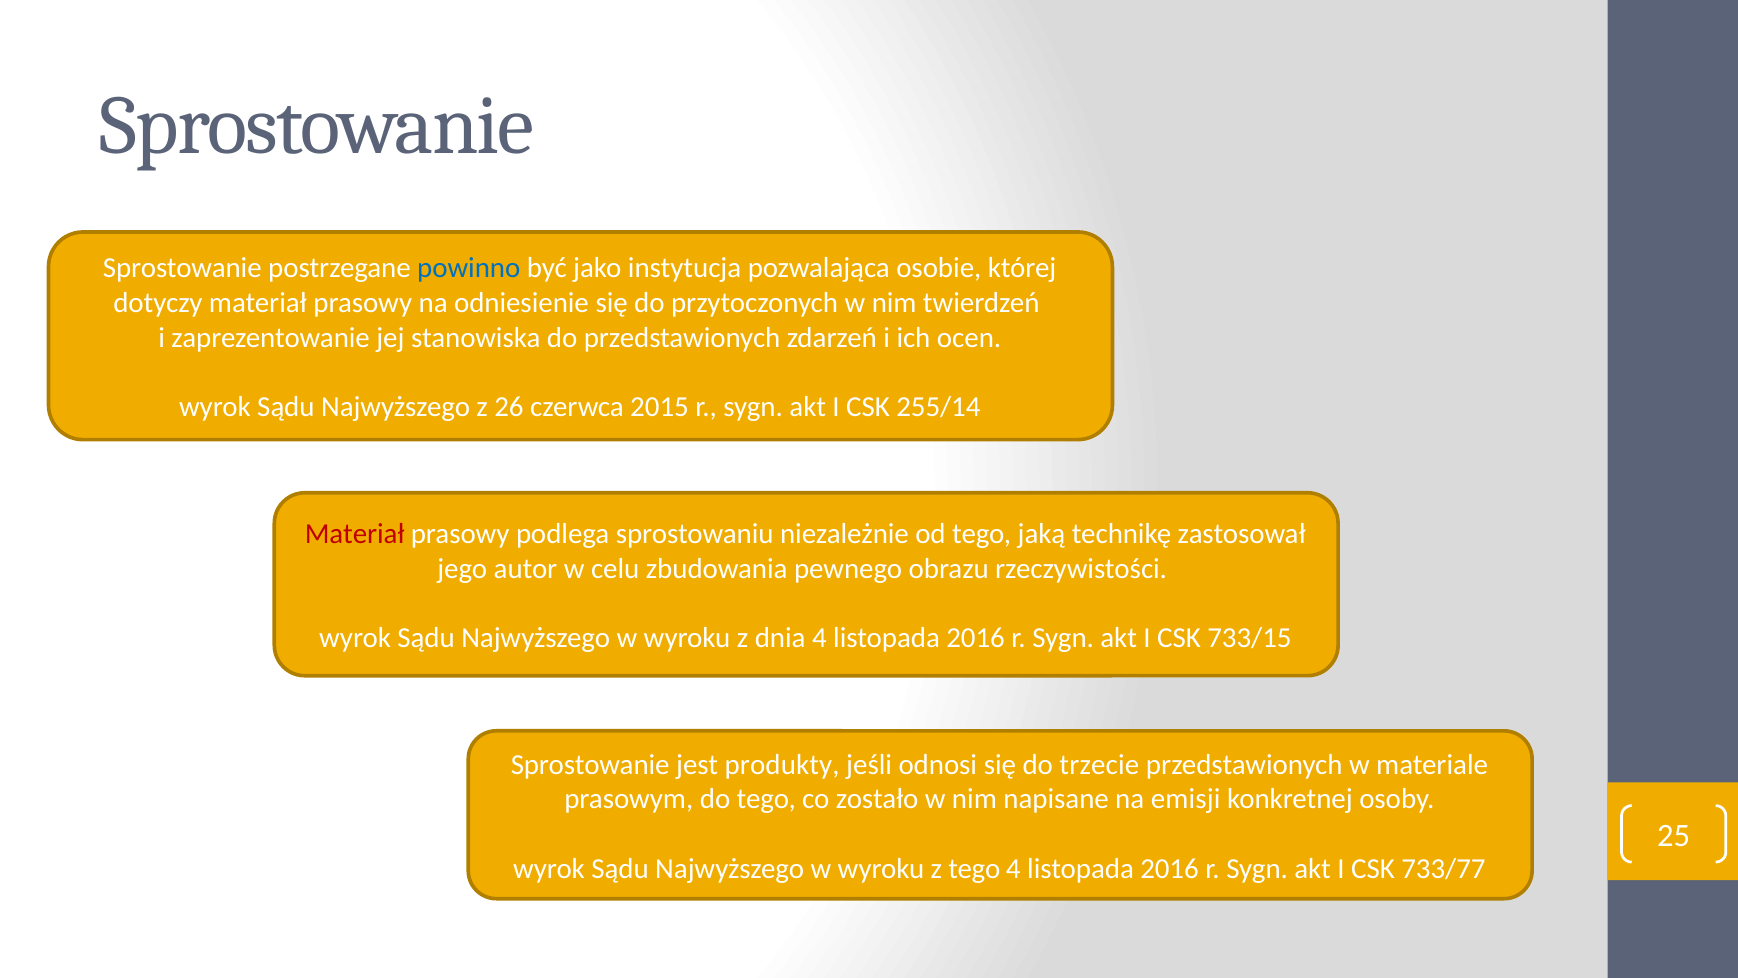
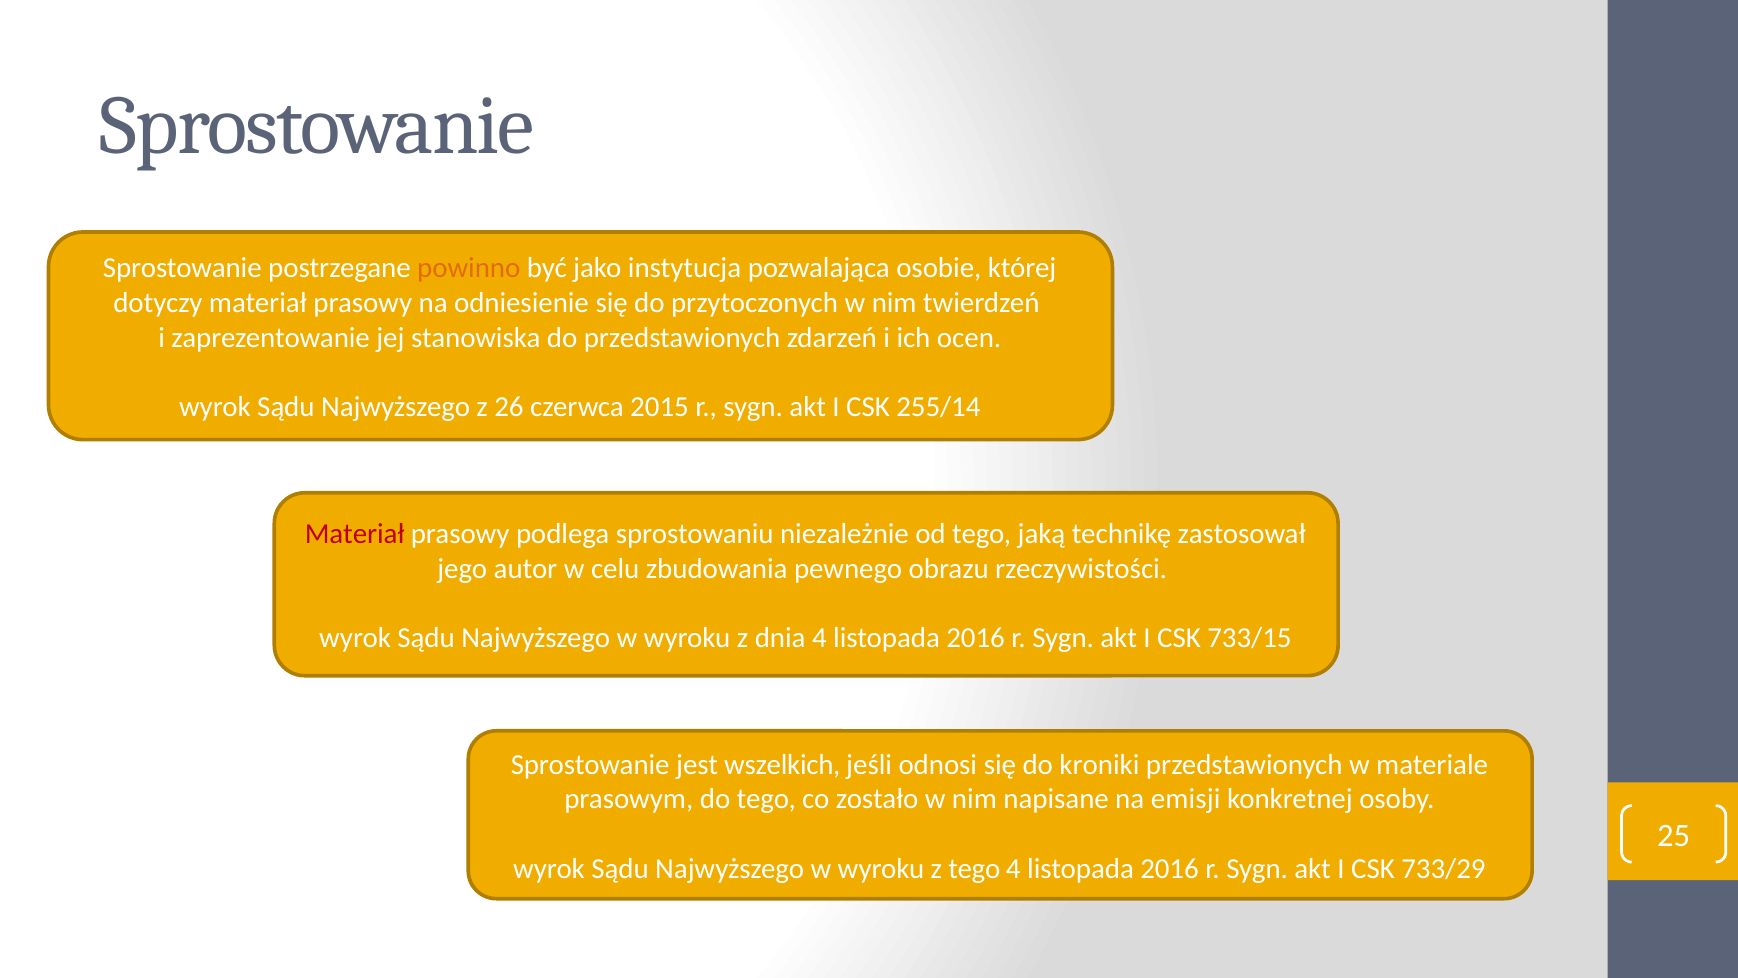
powinno colour: blue -> orange
produkty: produkty -> wszelkich
trzecie: trzecie -> kroniki
733/77: 733/77 -> 733/29
